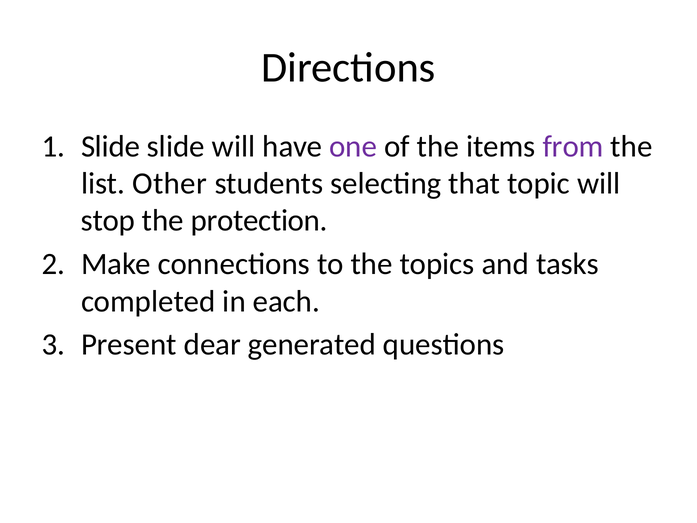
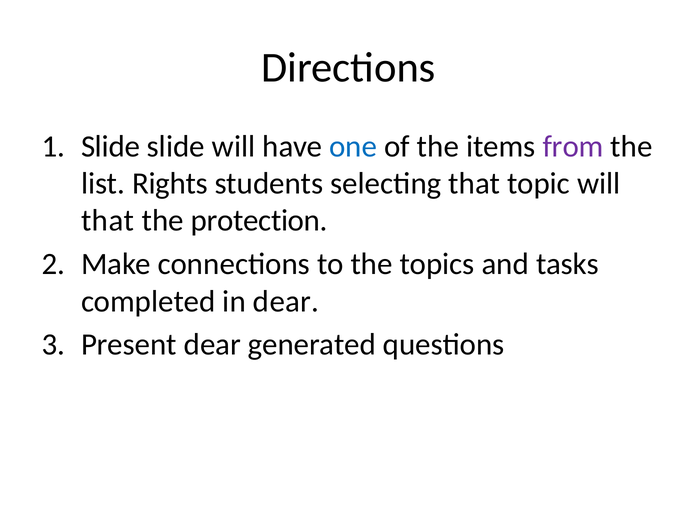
one colour: purple -> blue
Other: Other -> Rights
stop at (108, 221): stop -> that
in each: each -> dear
